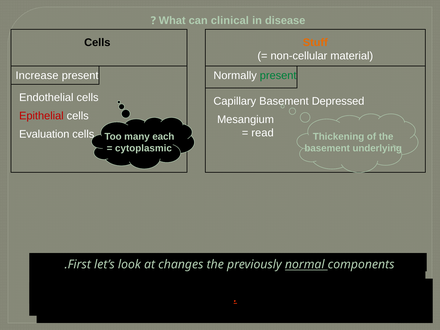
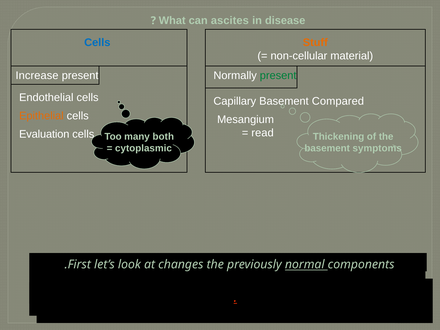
clinical: clinical -> ascites
Cells at (97, 43) colour: black -> blue
Depressed: Depressed -> Compared
Epithelial colour: red -> orange
each: each -> both
underlying: underlying -> symptoms
